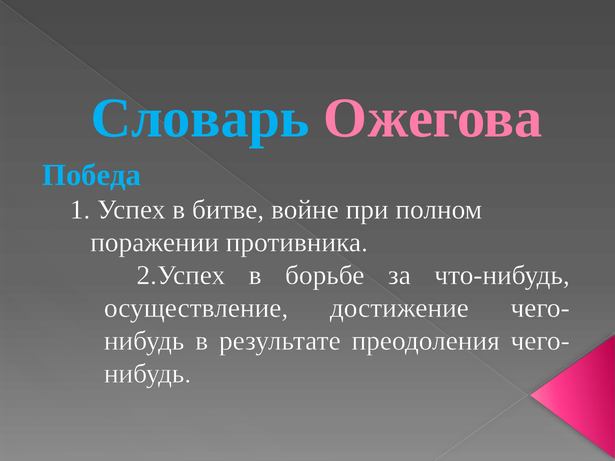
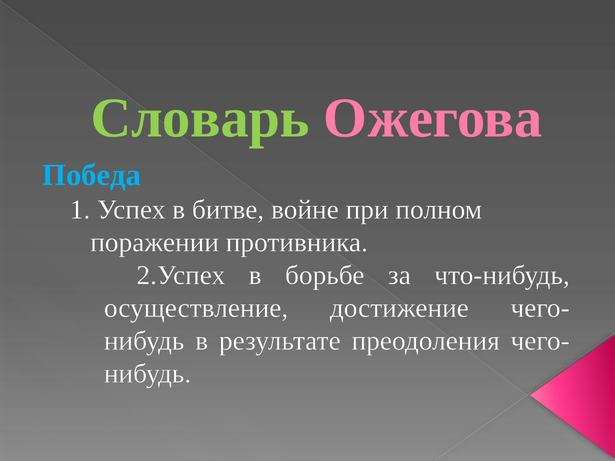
Словарь colour: light blue -> light green
